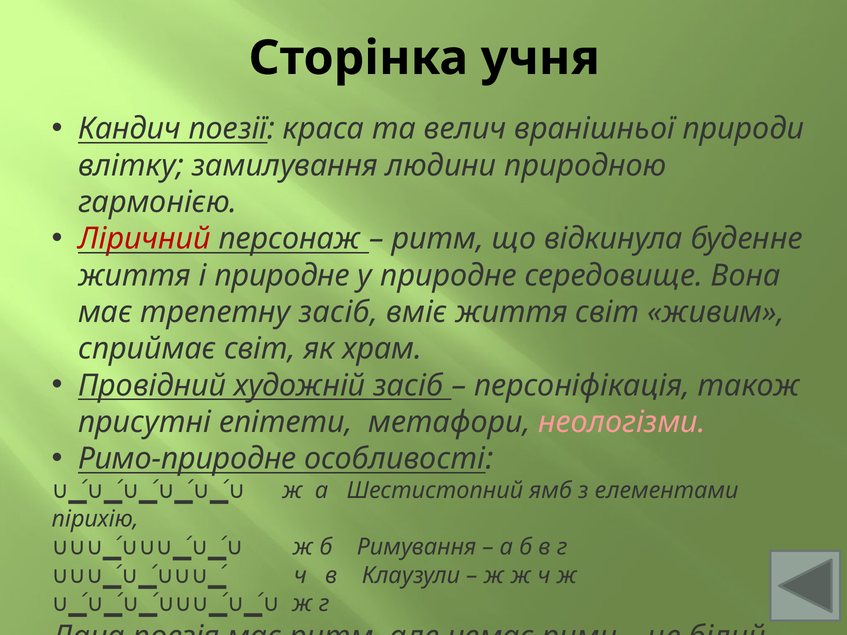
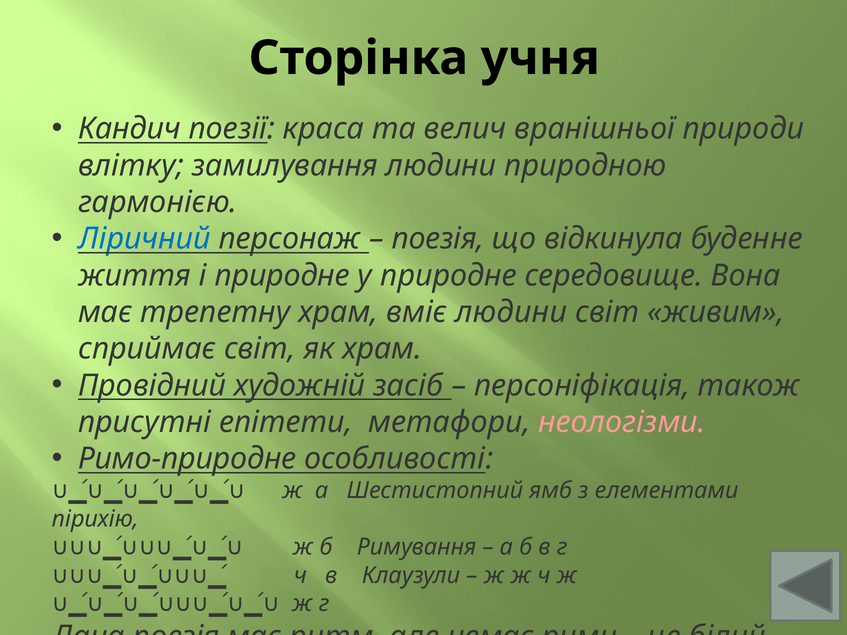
Ліричний colour: red -> blue
ритм at (438, 239): ритм -> поезія
трепетну засіб: засіб -> храм
вміє життя: життя -> людини
